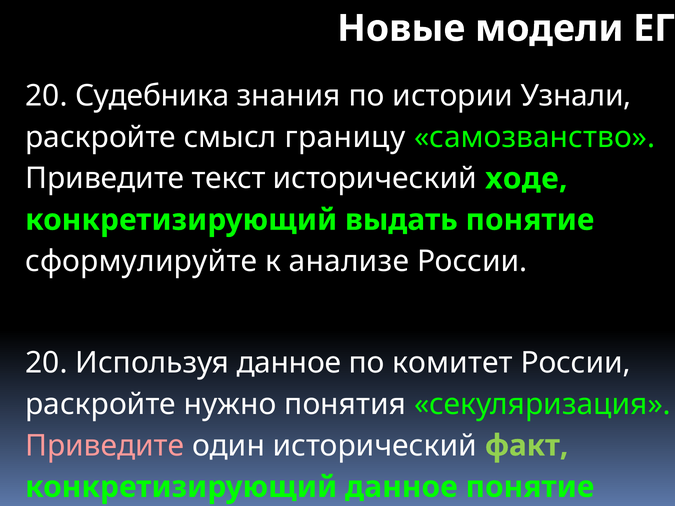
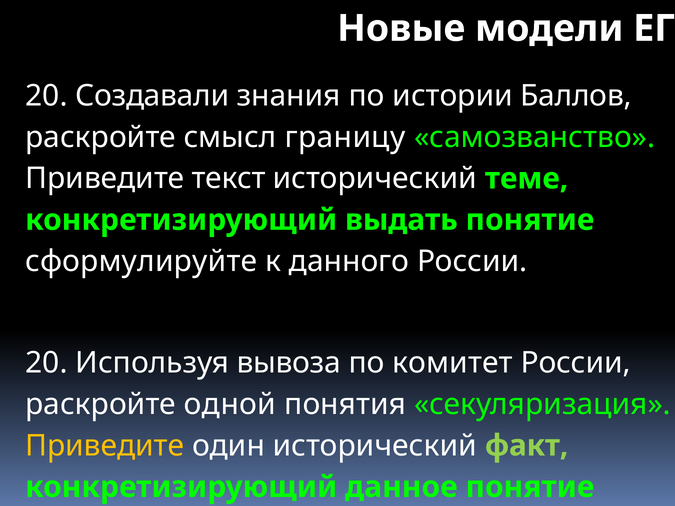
Судебника: Судебника -> Создавали
Узнали: Узнали -> Баллов
ходе: ходе -> теме
анализе: анализе -> данного
Используя данное: данное -> вывоза
нужно: нужно -> одной
Приведите at (105, 446) colour: pink -> yellow
